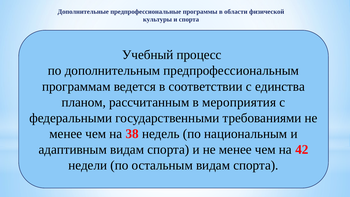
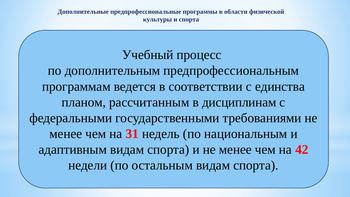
мероприятия: мероприятия -> дисциплинам
38: 38 -> 31
